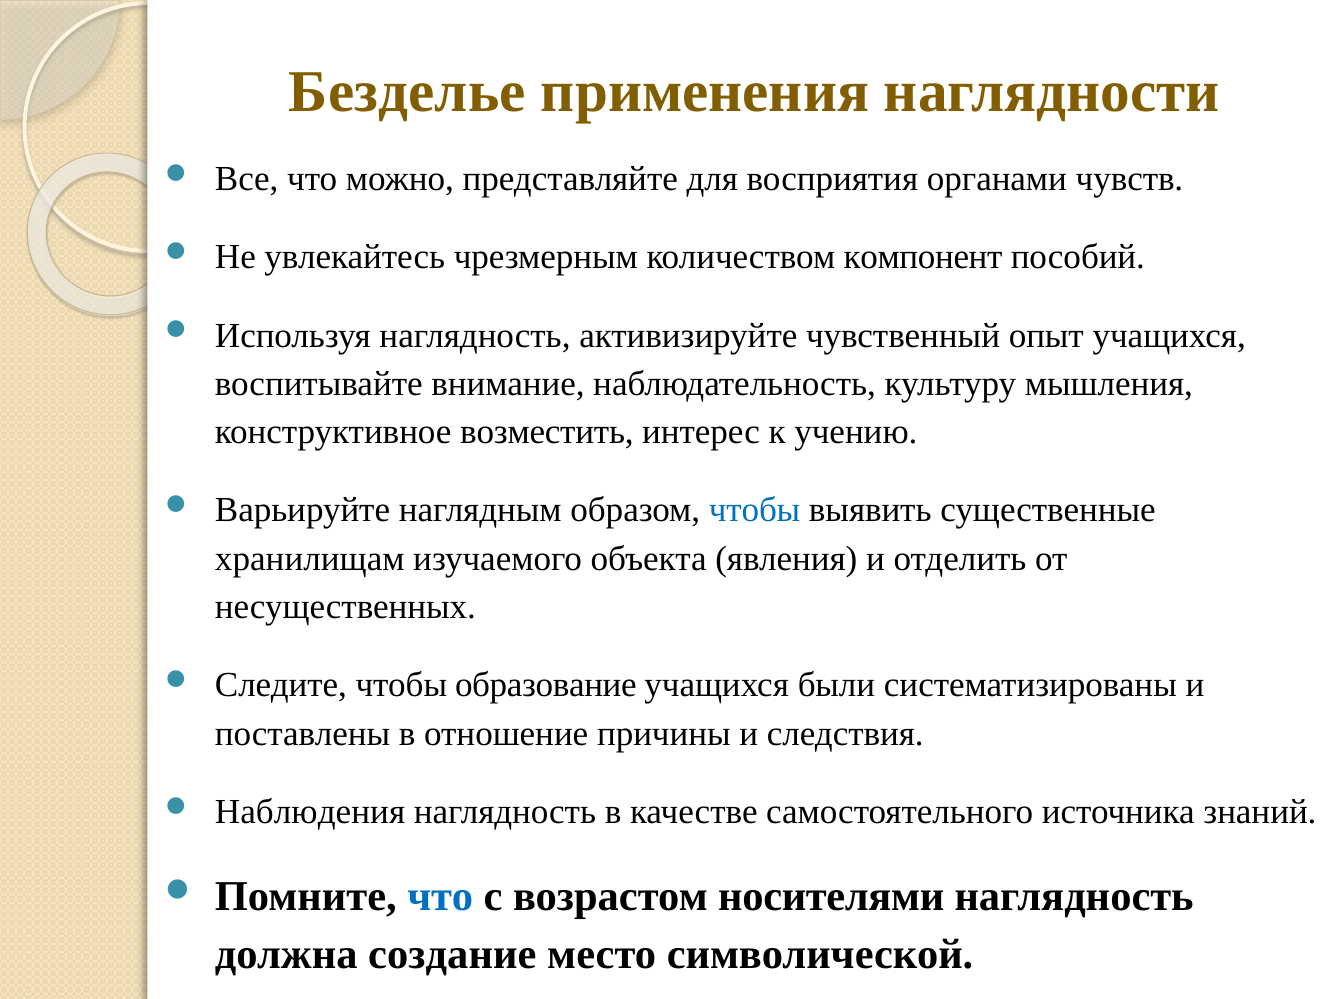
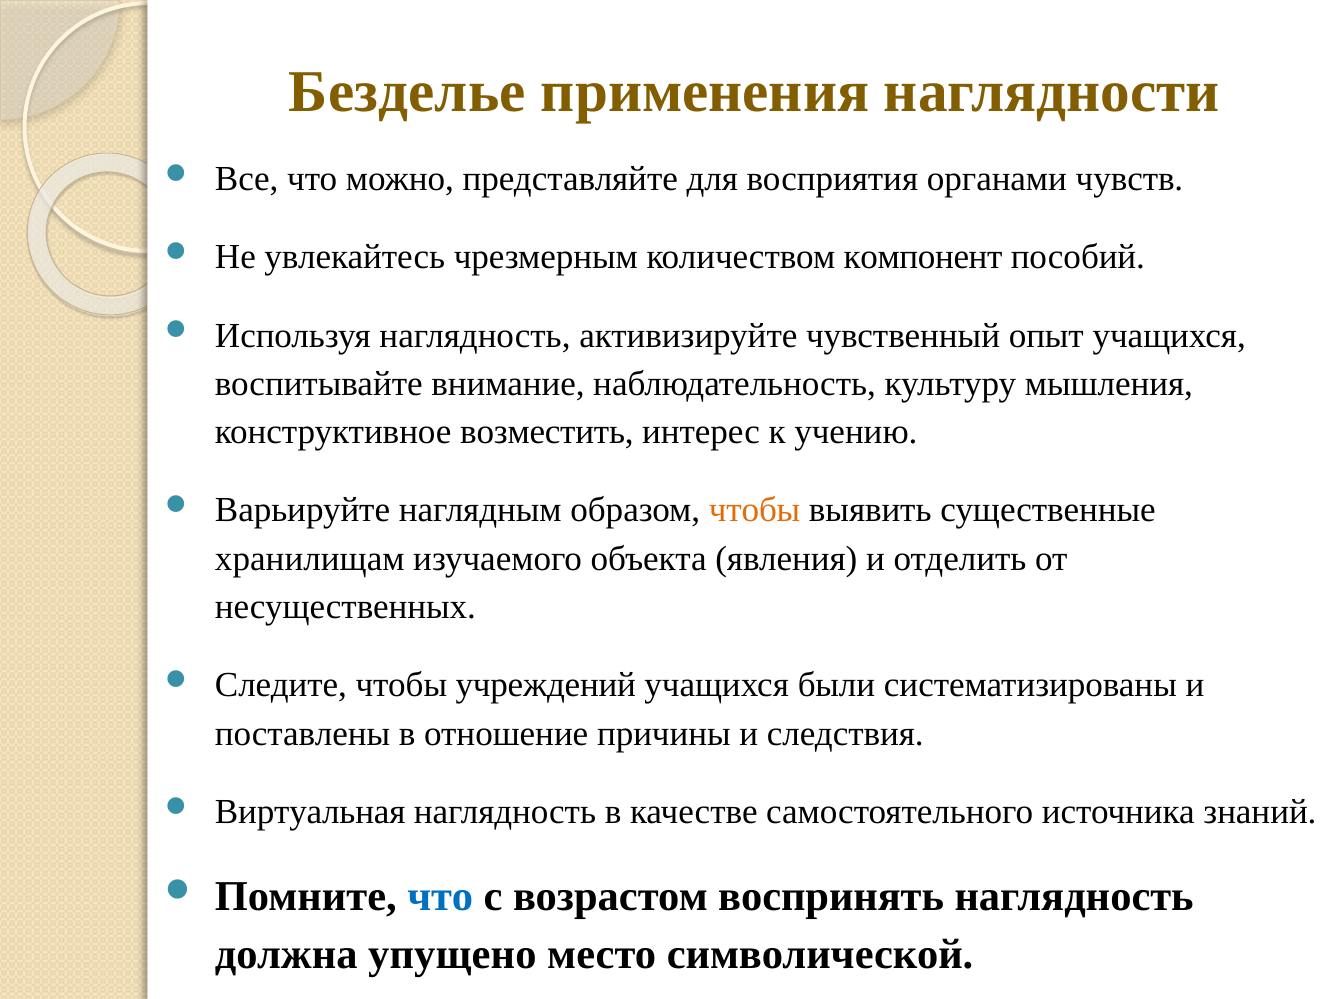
чтобы at (755, 510) colour: blue -> orange
образование: образование -> учреждений
Наблюдения: Наблюдения -> Виртуальная
носителями: носителями -> воспринять
создание: создание -> упущено
